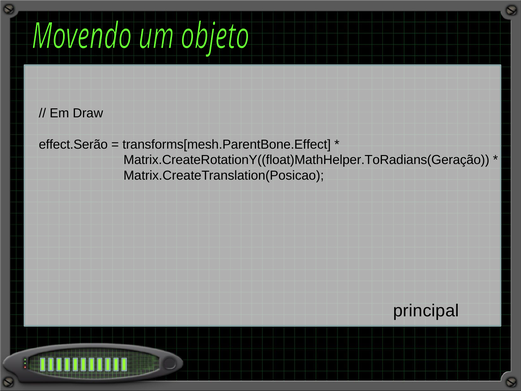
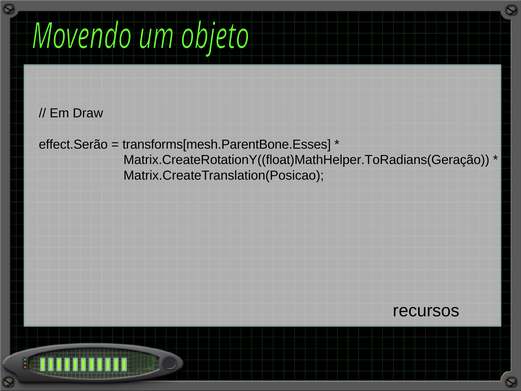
transforms[mesh.ParentBone.Effect: transforms[mesh.ParentBone.Effect -> transforms[mesh.ParentBone.Esses
principal: principal -> recursos
